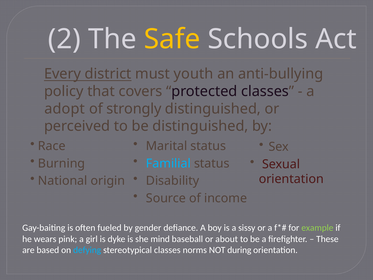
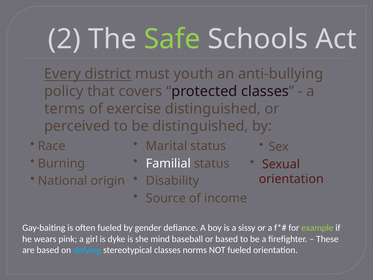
Safe colour: yellow -> light green
adopt: adopt -> terms
strongly: strongly -> exercise
Familial colour: light blue -> white
or about: about -> based
NOT during: during -> fueled
